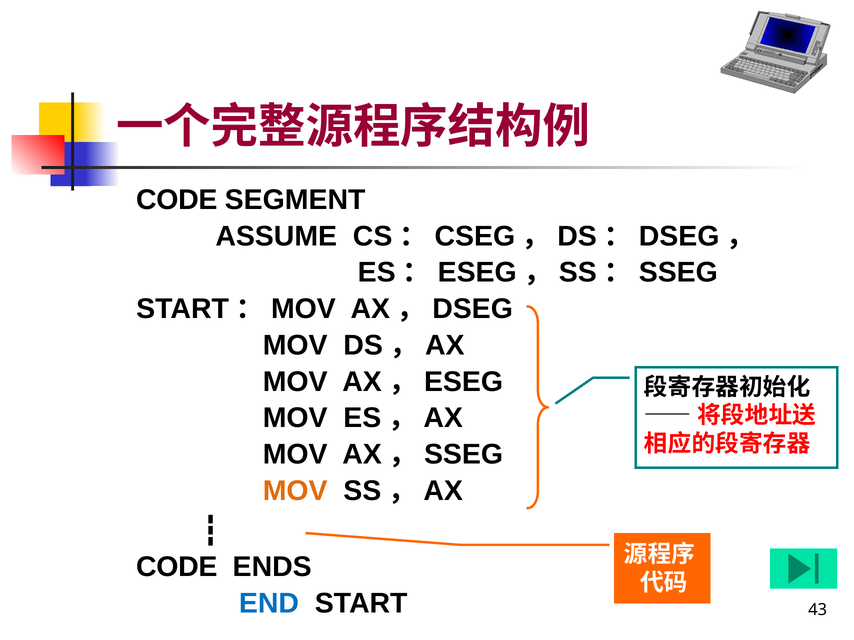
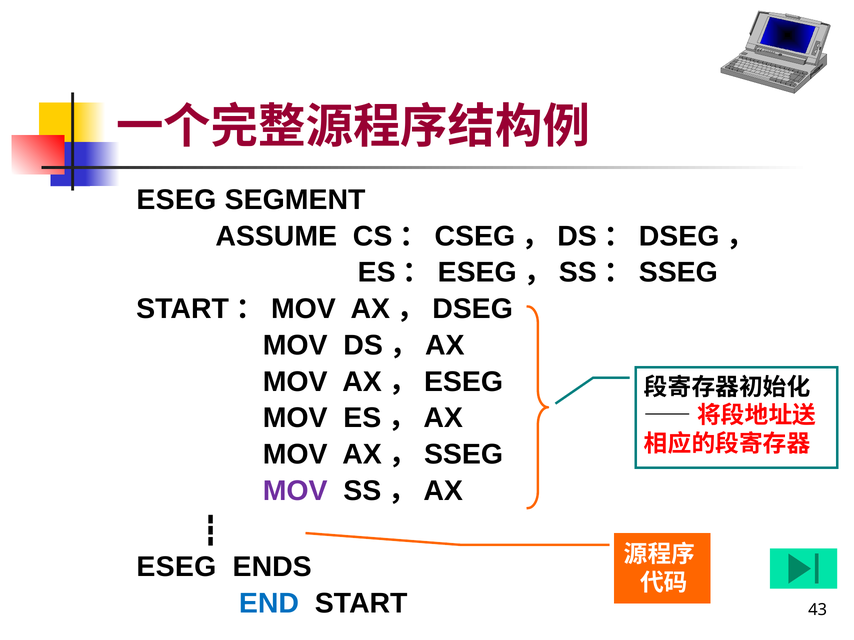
CODE at (177, 200): CODE -> ESEG
MOV at (295, 491) colour: orange -> purple
CODE at (177, 567): CODE -> ESEG
